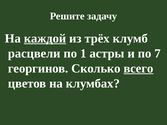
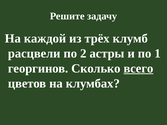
каждой underline: present -> none
1: 1 -> 2
7: 7 -> 1
